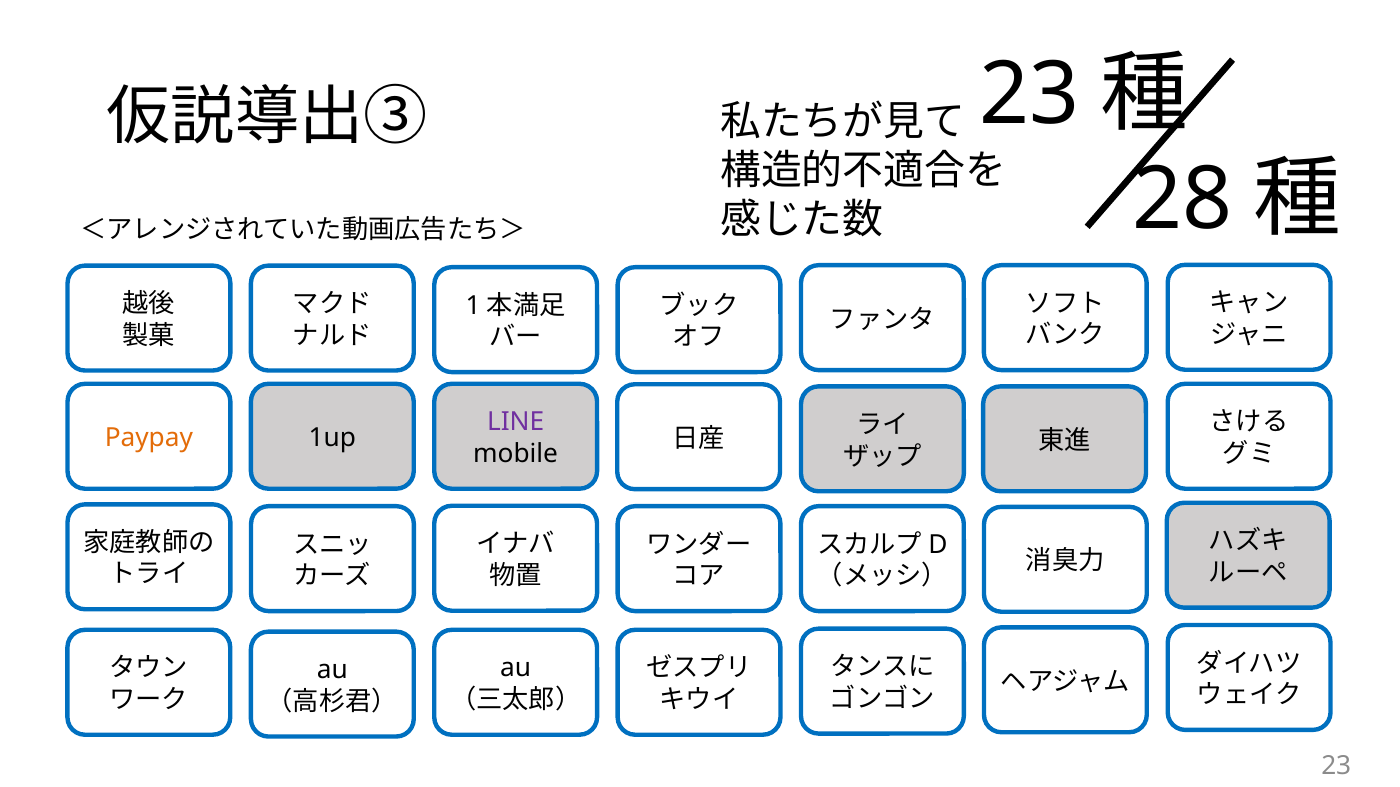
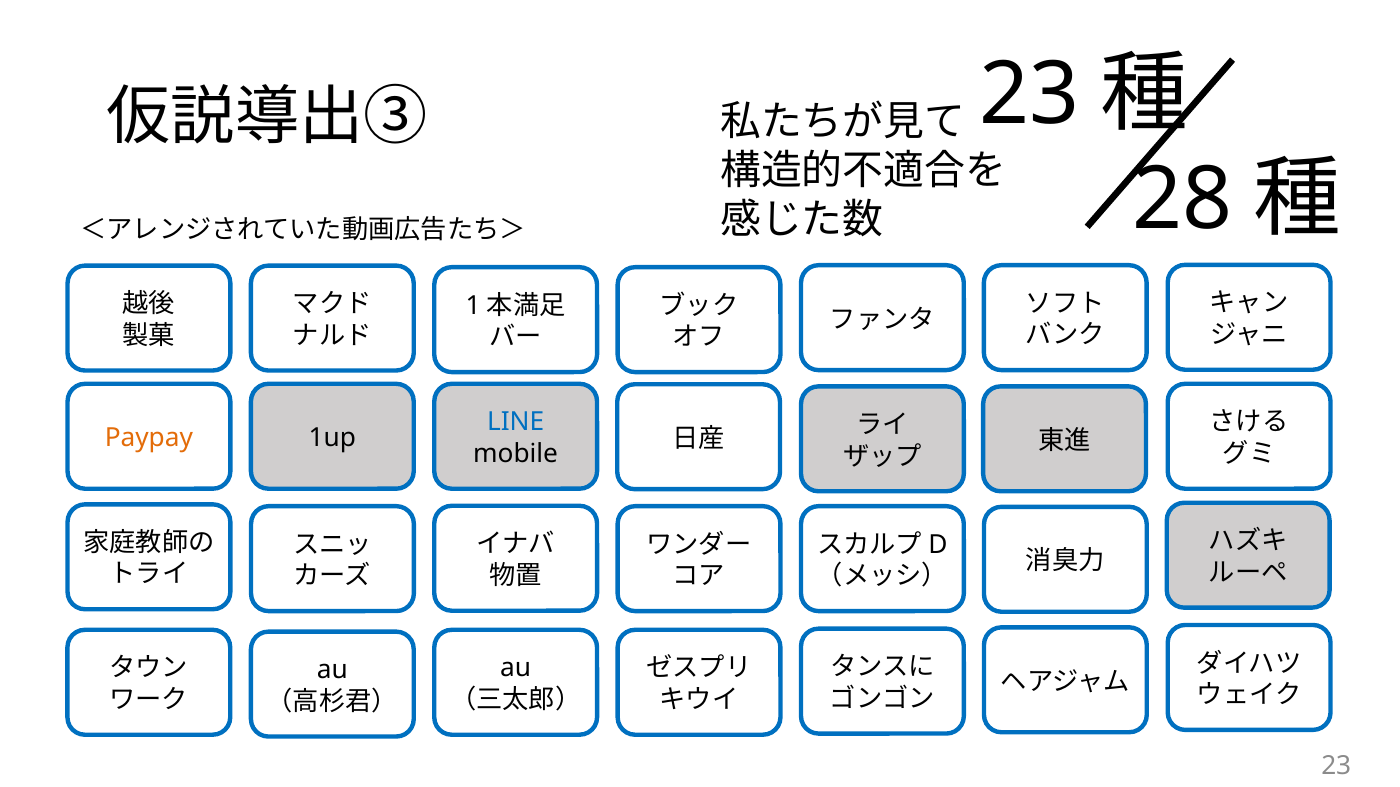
LINE colour: purple -> blue
